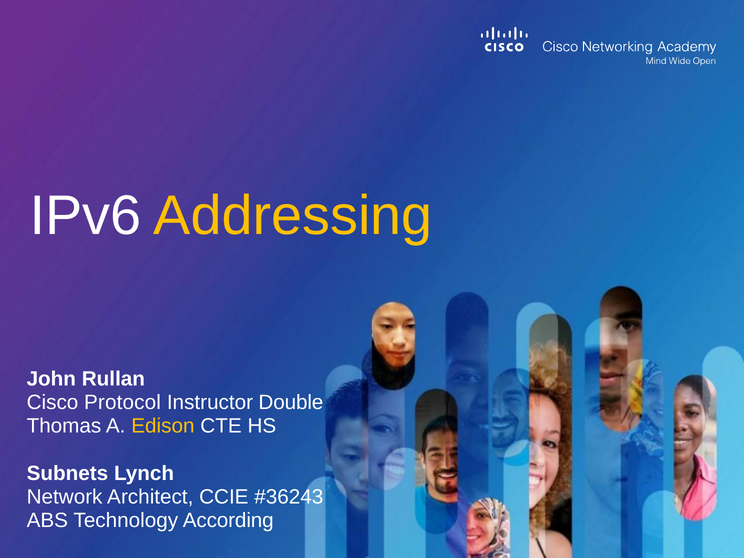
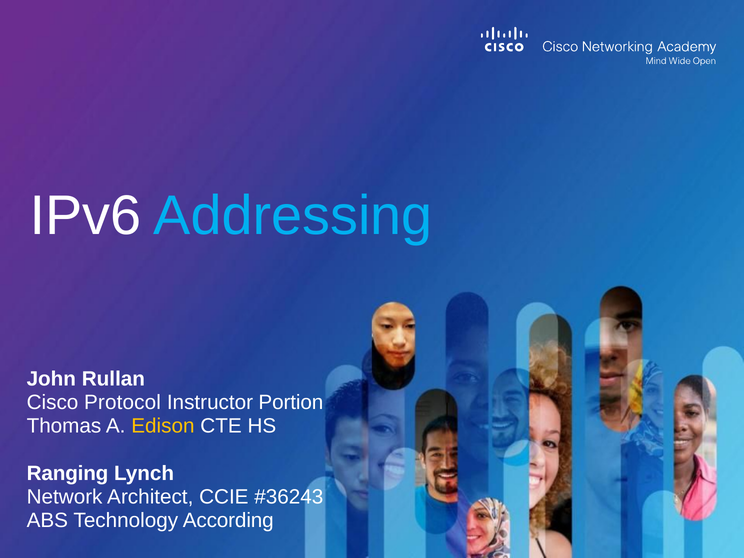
Addressing colour: yellow -> light blue
Double: Double -> Portion
Subnets: Subnets -> Ranging
